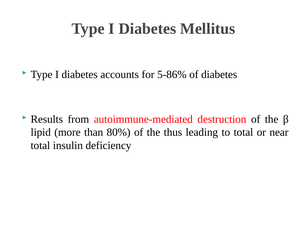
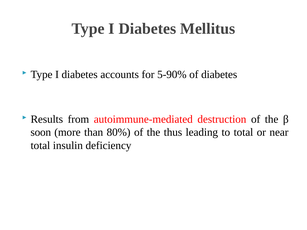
5-86%: 5-86% -> 5-90%
lipid: lipid -> soon
